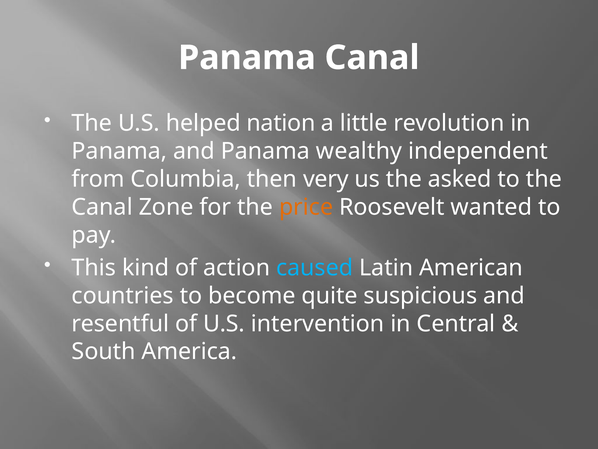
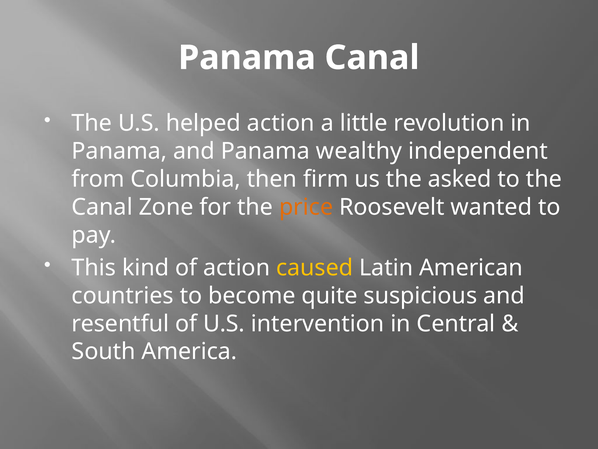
helped nation: nation -> action
very: very -> firm
caused colour: light blue -> yellow
